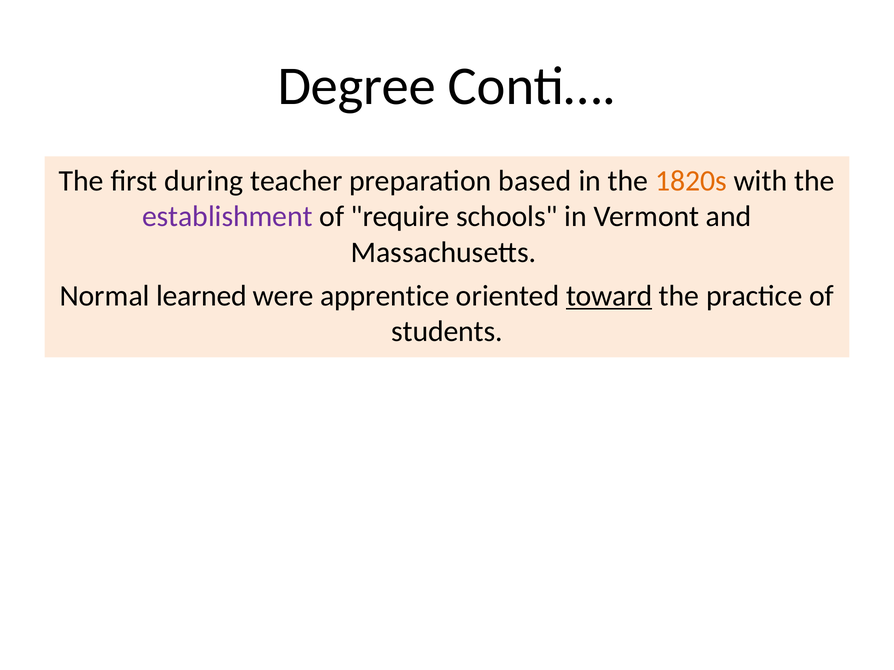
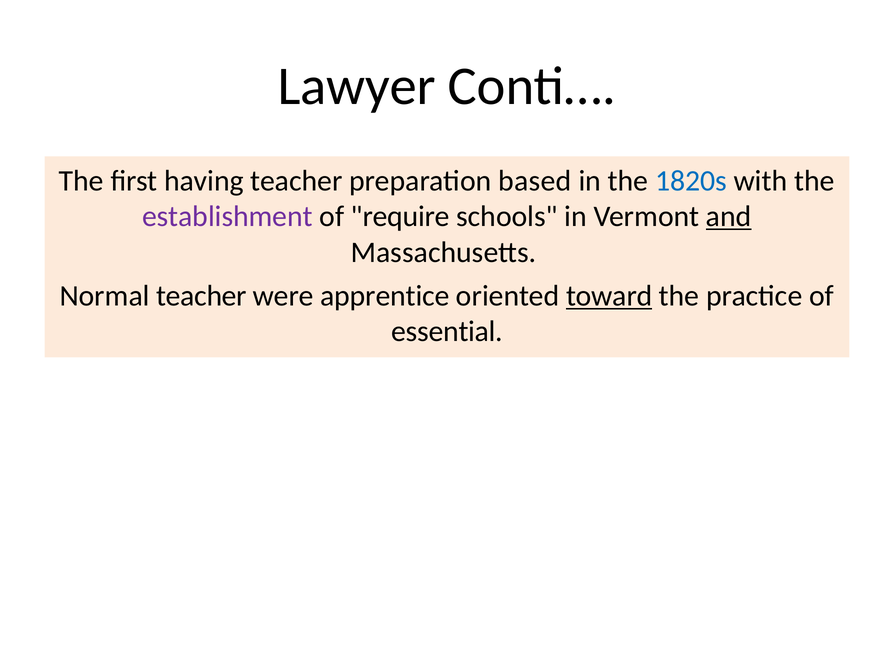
Degree: Degree -> Lawyer
during: during -> having
1820s colour: orange -> blue
and underline: none -> present
Normal learned: learned -> teacher
students: students -> essential
